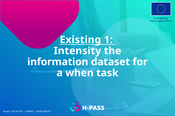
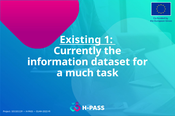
Intensity: Intensity -> Currently
when: when -> much
